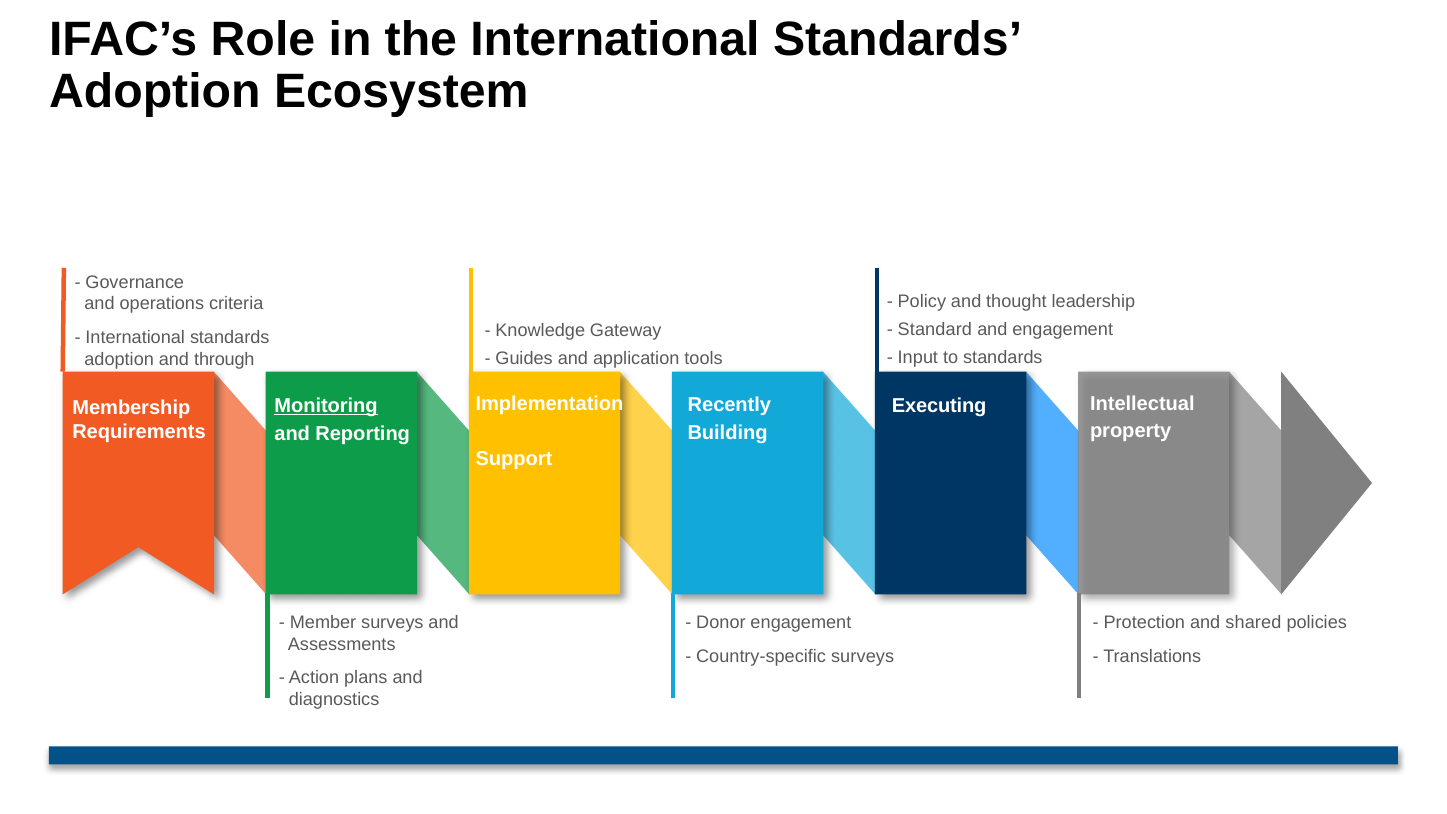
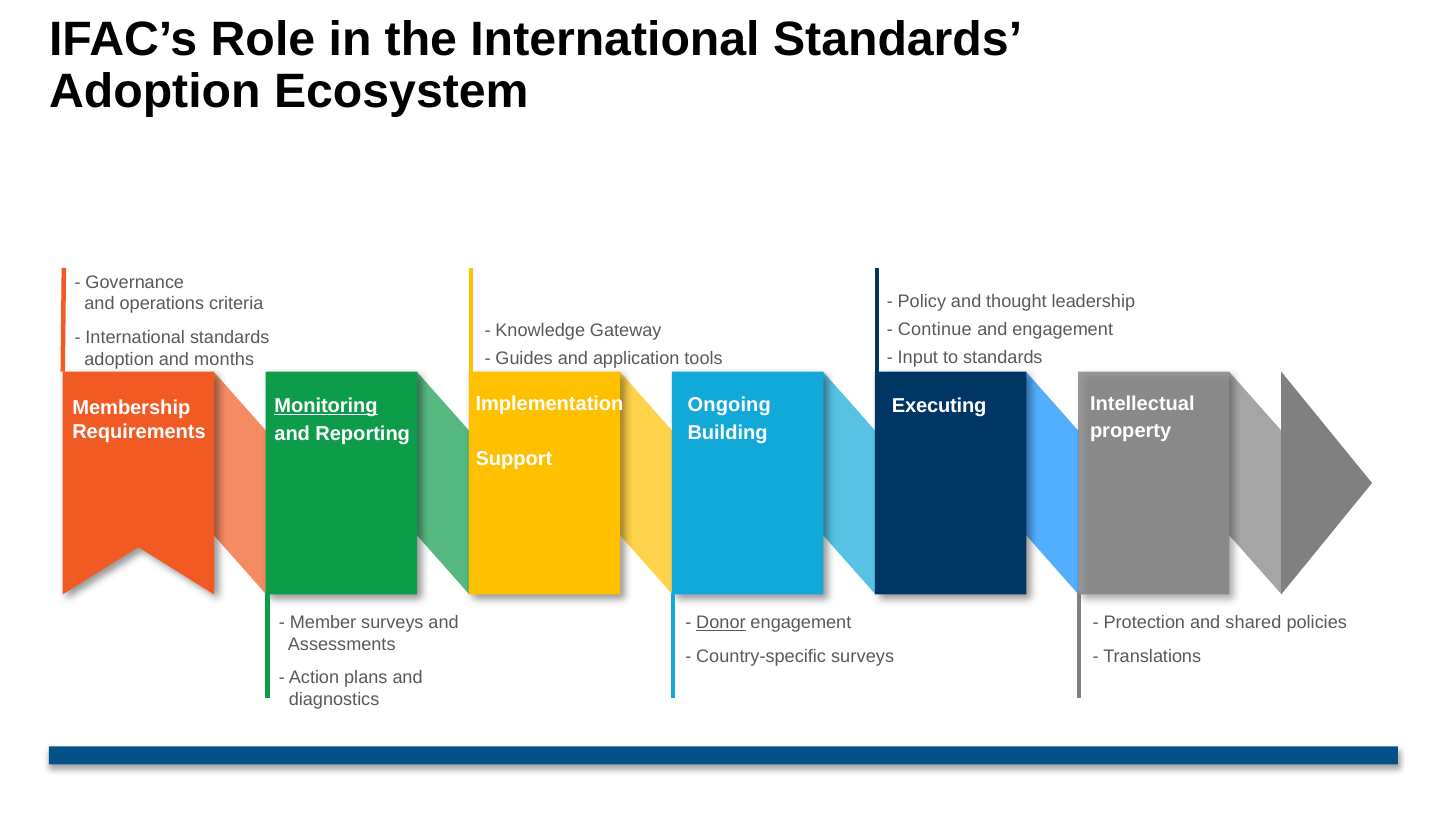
Standard: Standard -> Continue
through: through -> months
Recently: Recently -> Ongoing
Donor underline: none -> present
